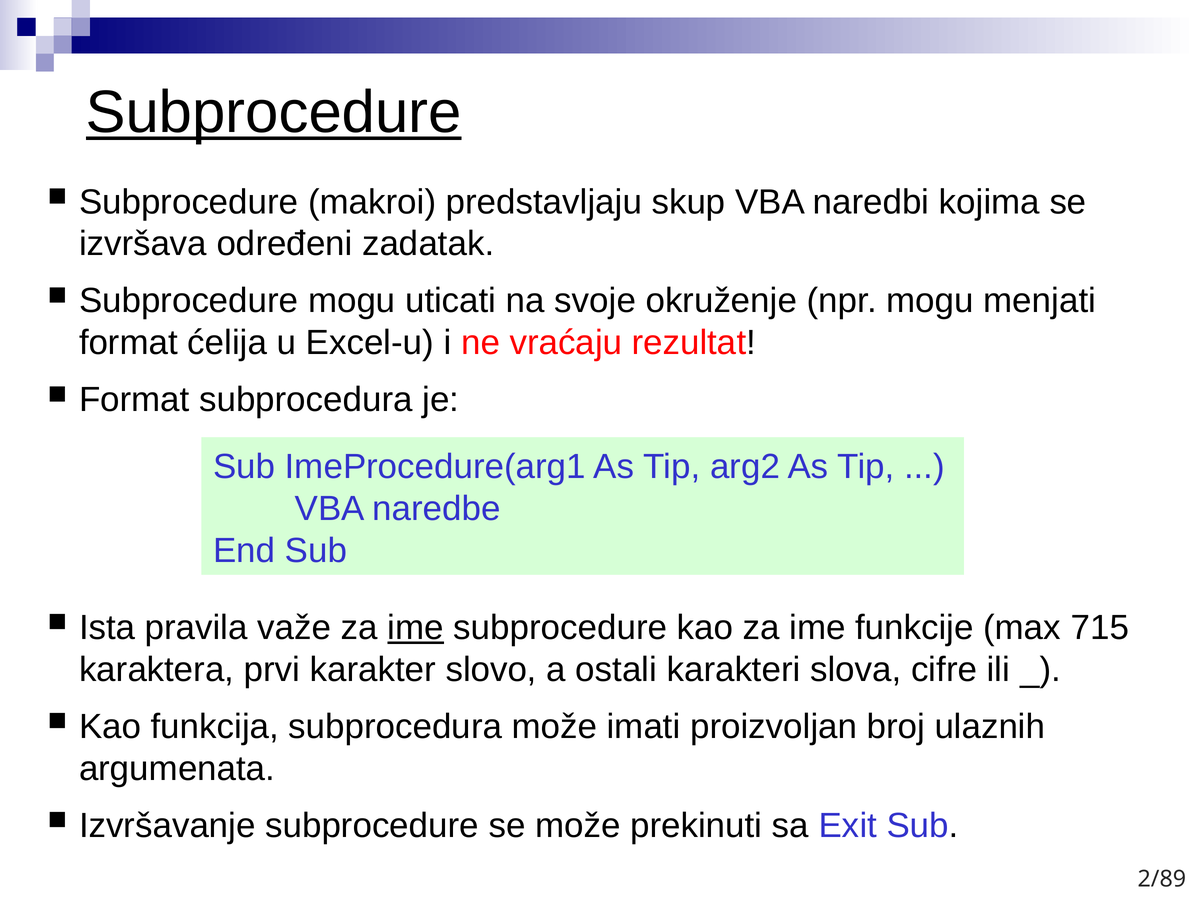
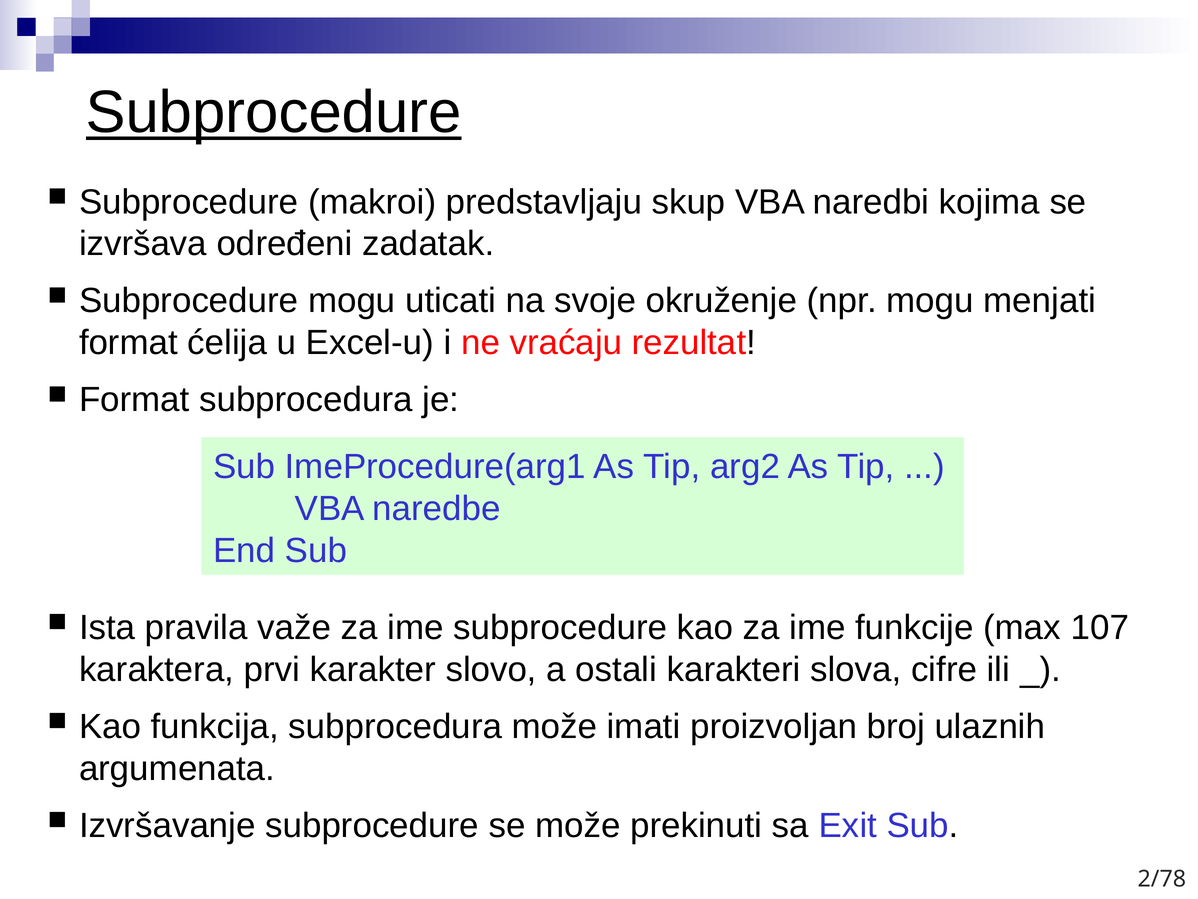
ime at (416, 627) underline: present -> none
715: 715 -> 107
2/89: 2/89 -> 2/78
